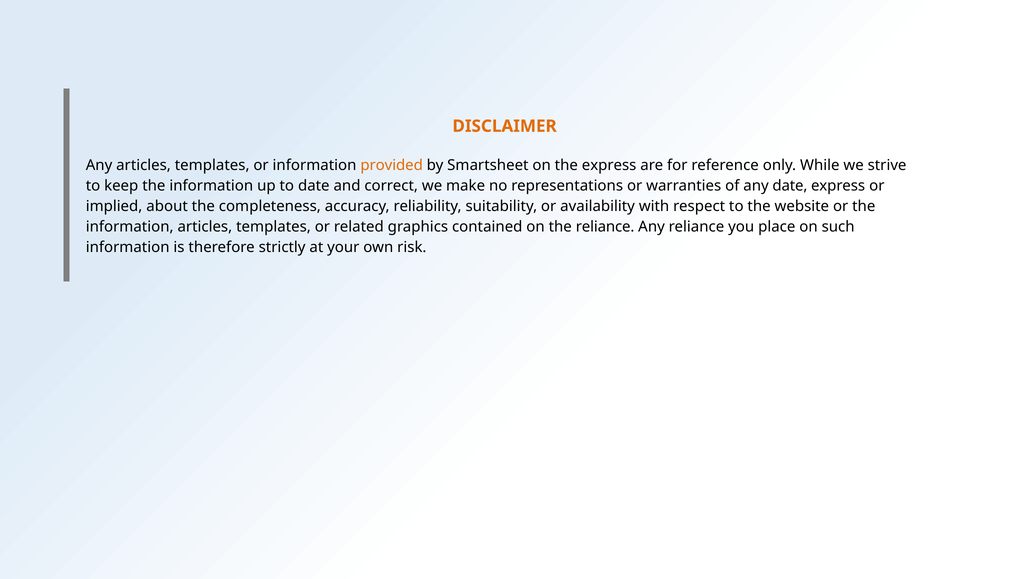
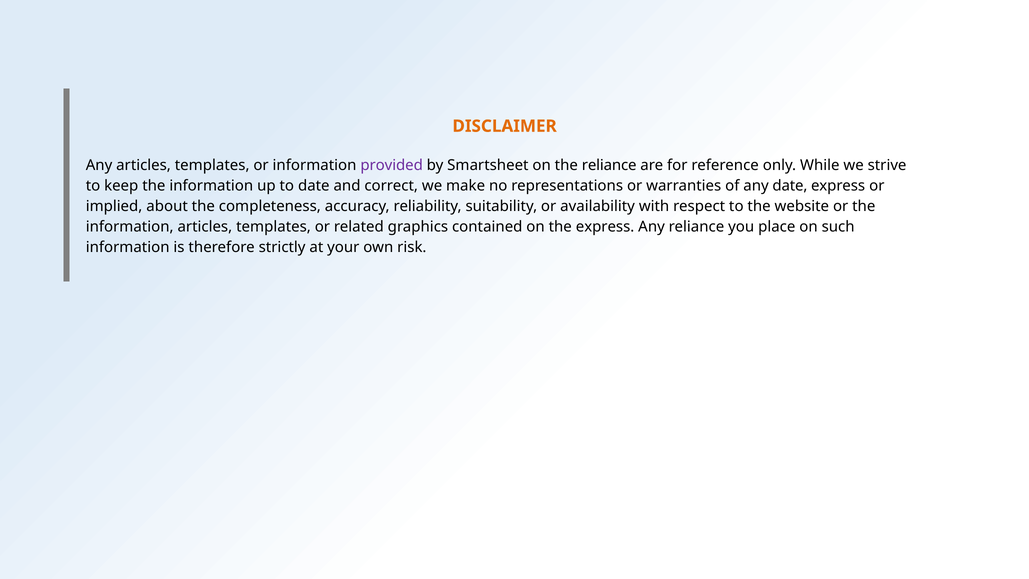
provided colour: orange -> purple
the express: express -> reliance
the reliance: reliance -> express
